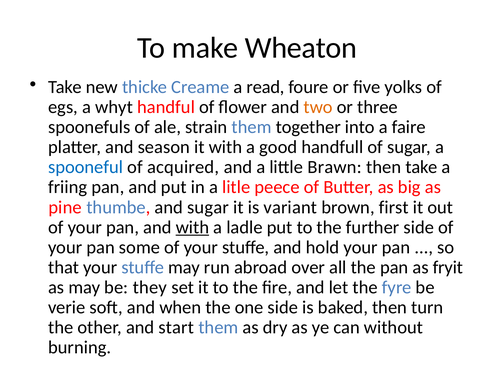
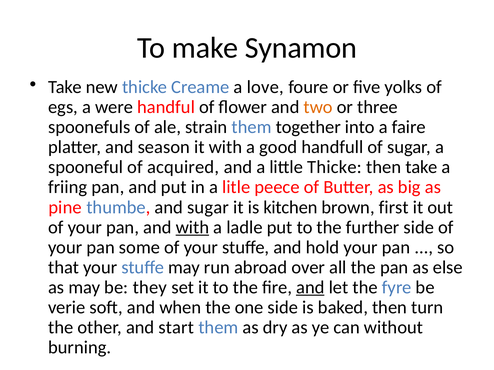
Wheaton: Wheaton -> Synamon
read: read -> love
whyt: whyt -> were
spooneful colour: blue -> black
little Brawn: Brawn -> Thicke
variant: variant -> kitchen
fryit: fryit -> else
and at (310, 288) underline: none -> present
